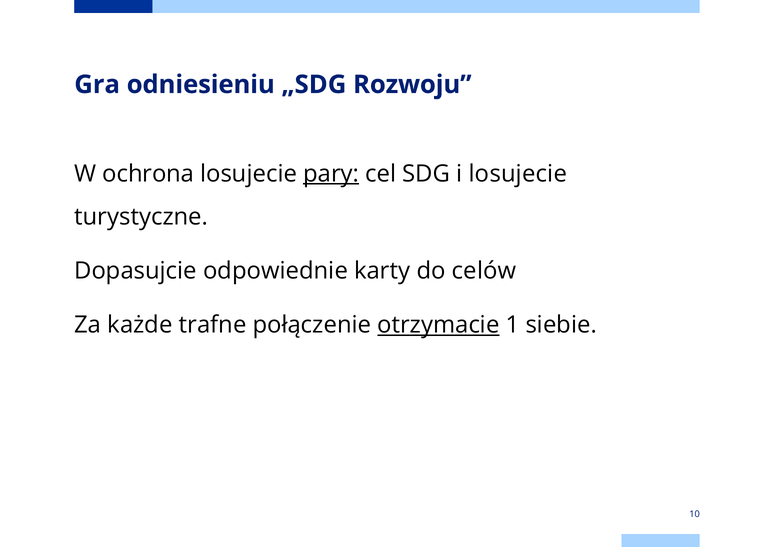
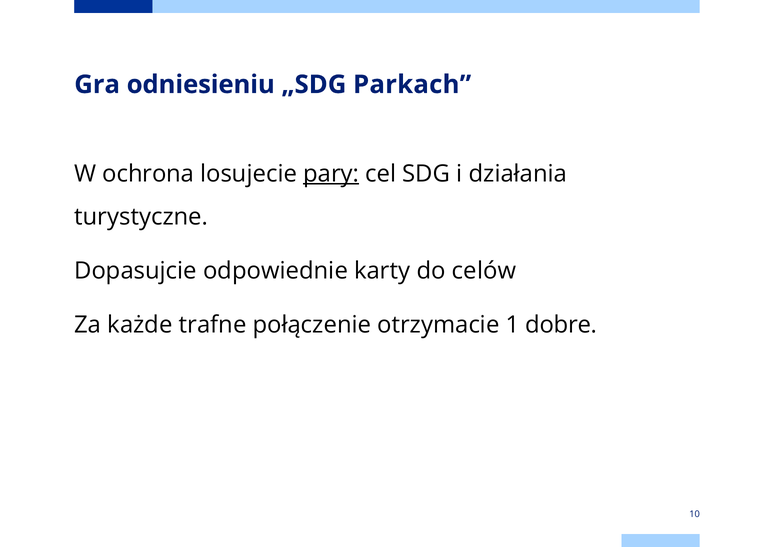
Rozwoju: Rozwoju -> Parkach
i losujecie: losujecie -> działania
otrzymacie underline: present -> none
siebie: siebie -> dobre
